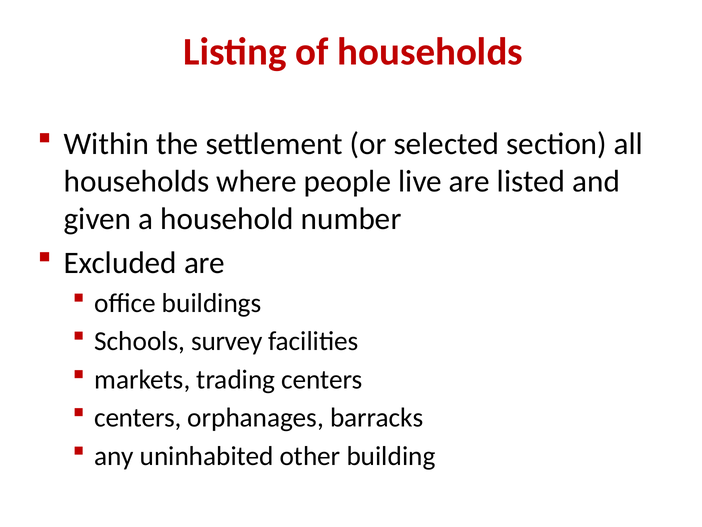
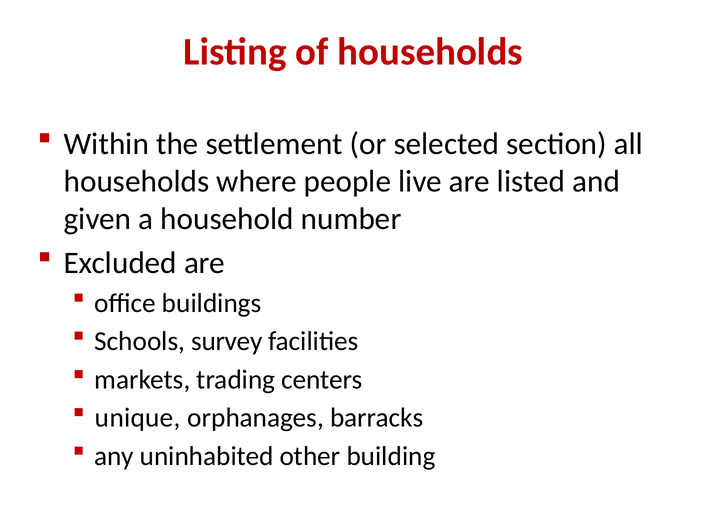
centers at (138, 417): centers -> unique
